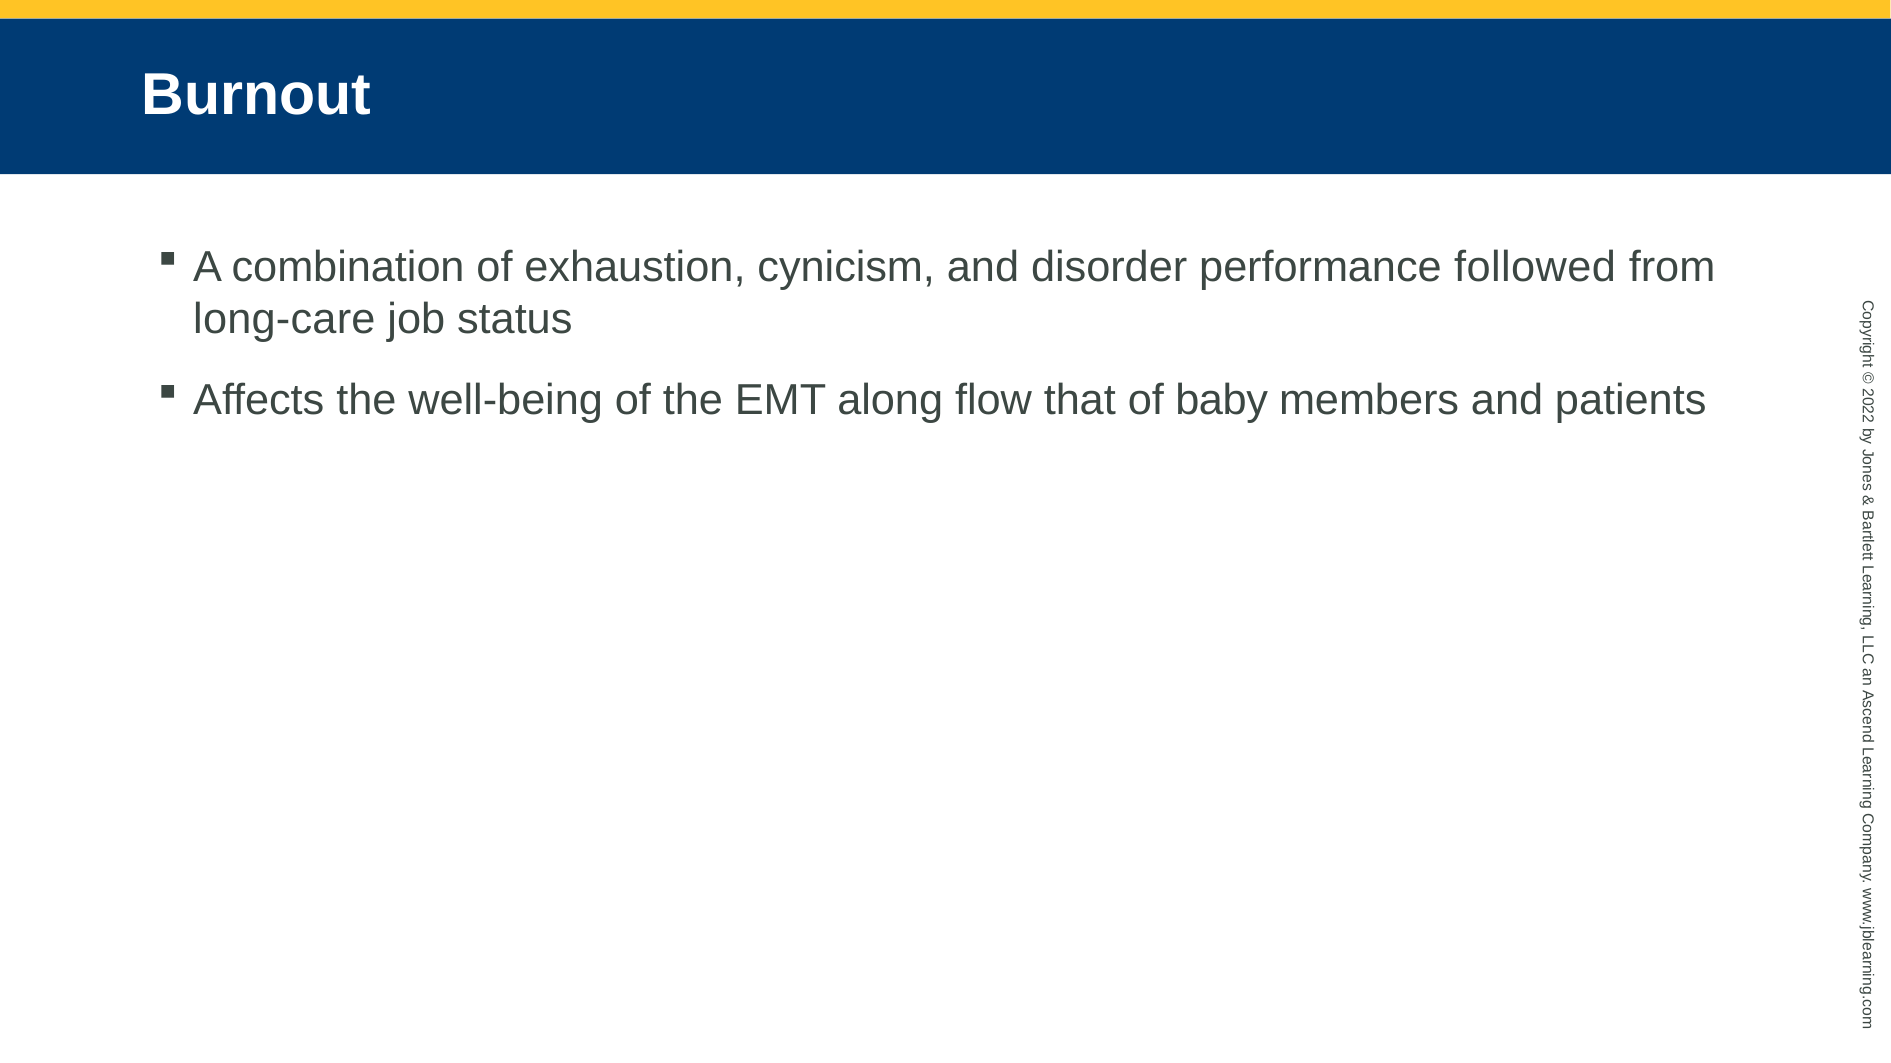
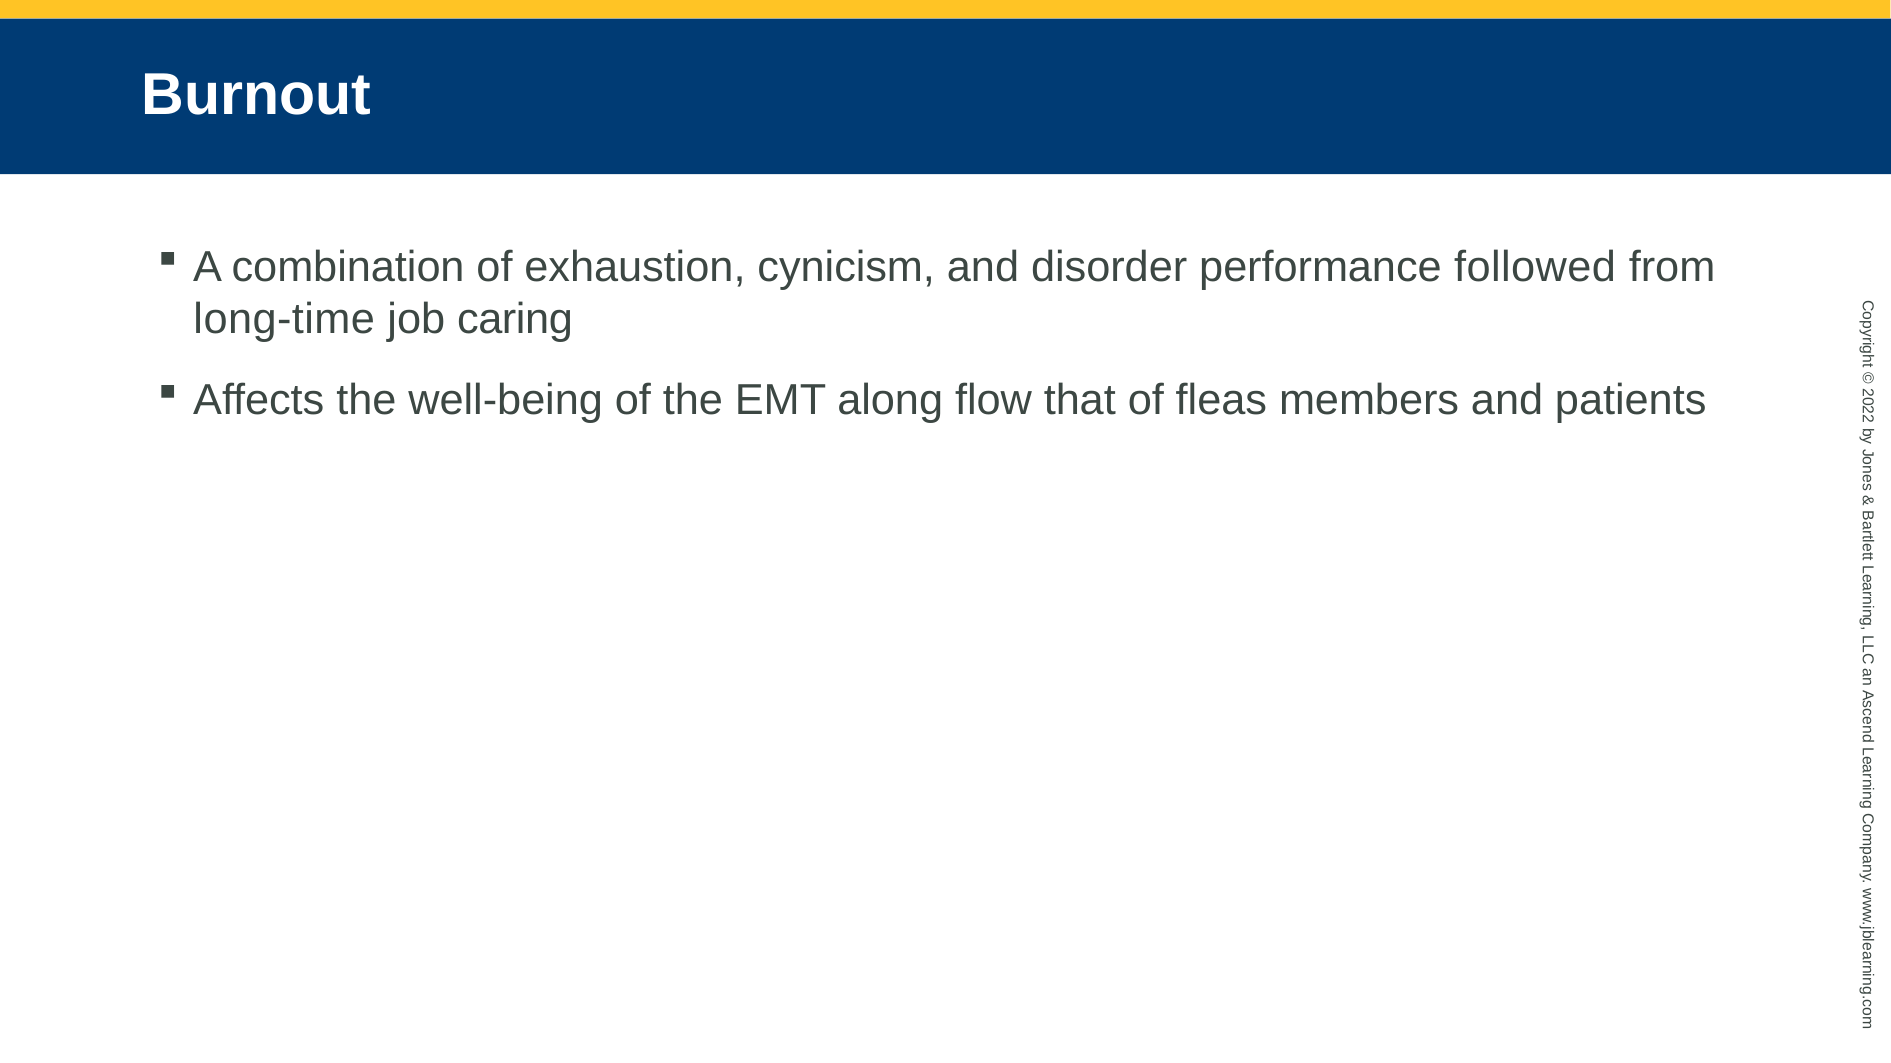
long-care: long-care -> long-time
status: status -> caring
baby: baby -> fleas
